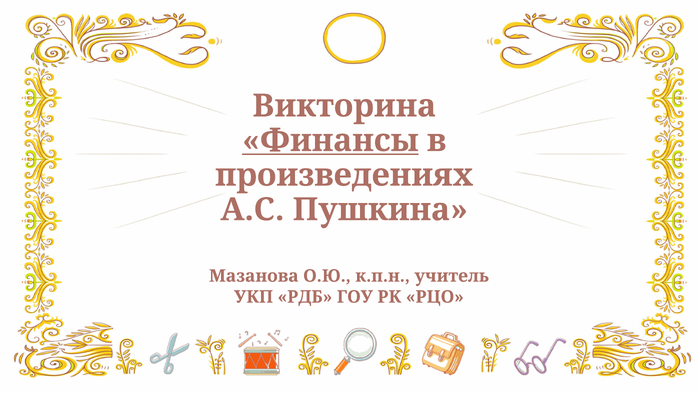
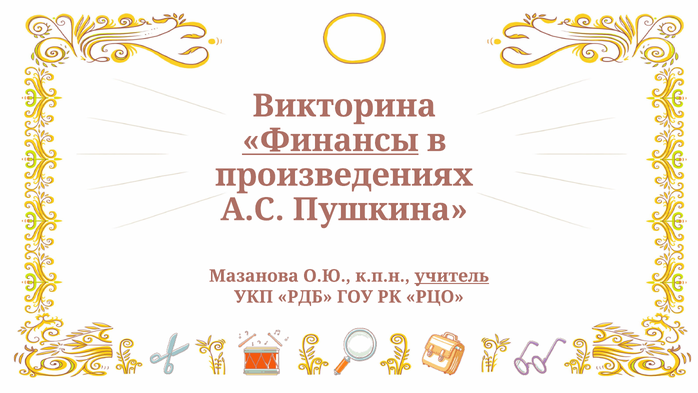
учитель underline: none -> present
